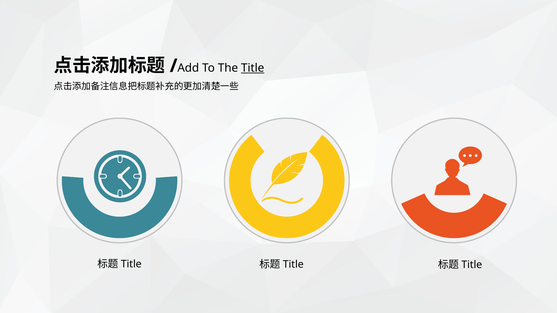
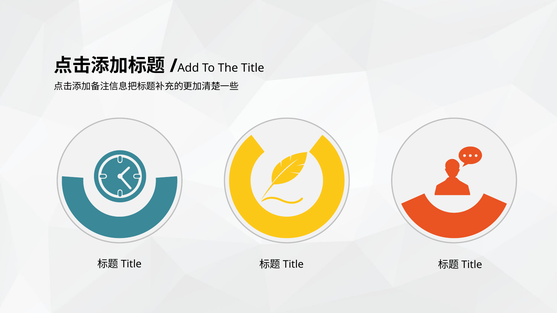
Title underline: present -> none
